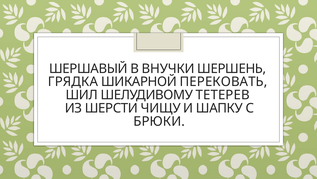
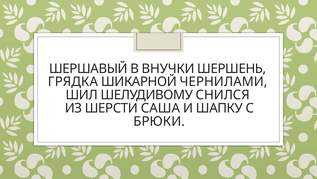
ПЕРЕКОВАТЬ: ПЕРЕКОВАТЬ -> ЧЕРНИЛАМИ
ТЕТЕРЕВ: ТЕТЕРЕВ -> СНИЛСЯ
ЧИЩУ: ЧИЩУ -> САША
